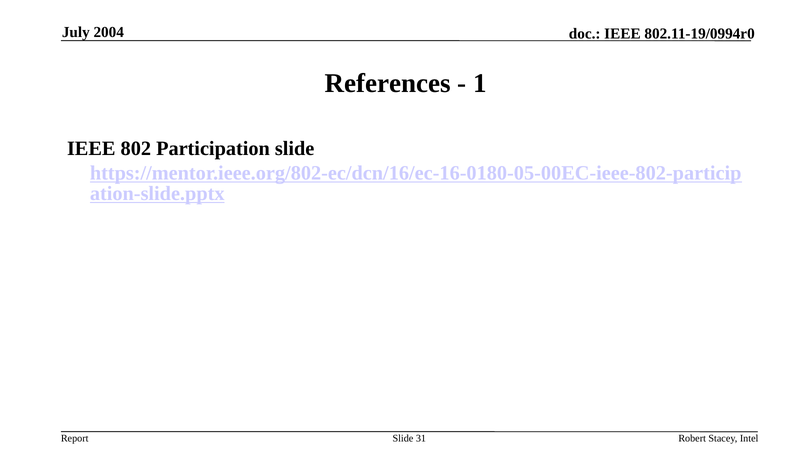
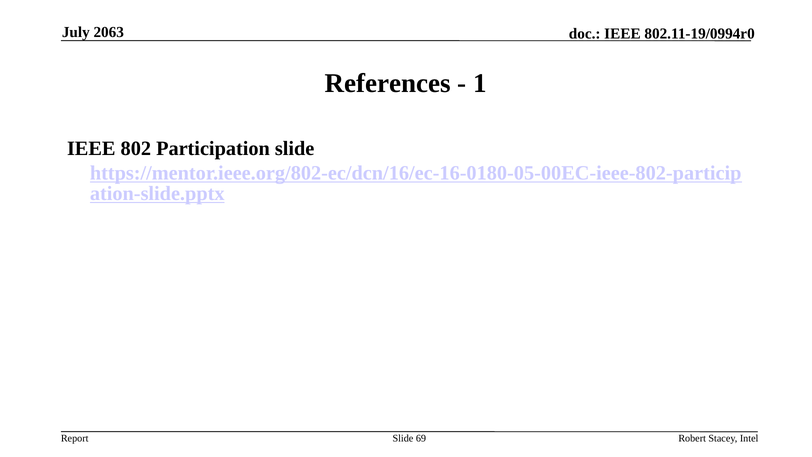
2004: 2004 -> 2063
31: 31 -> 69
